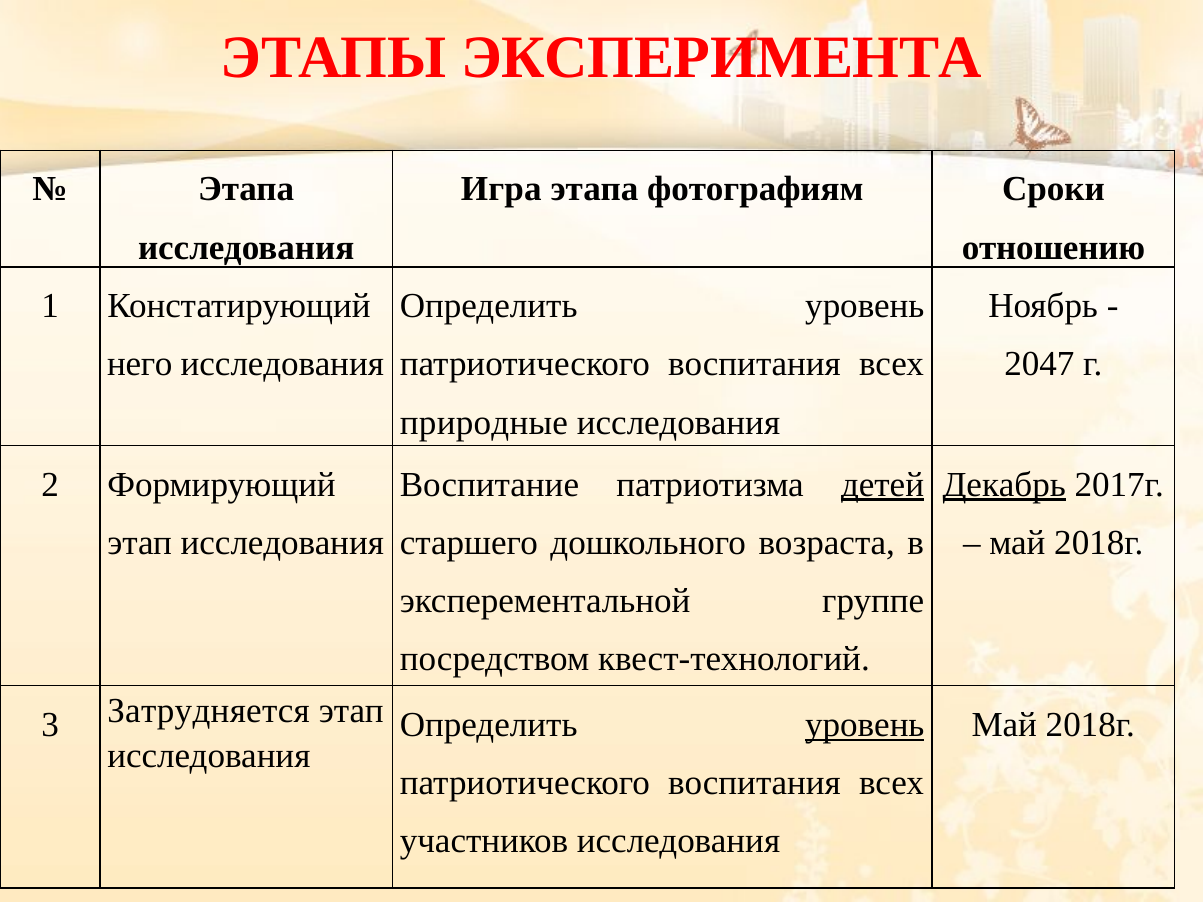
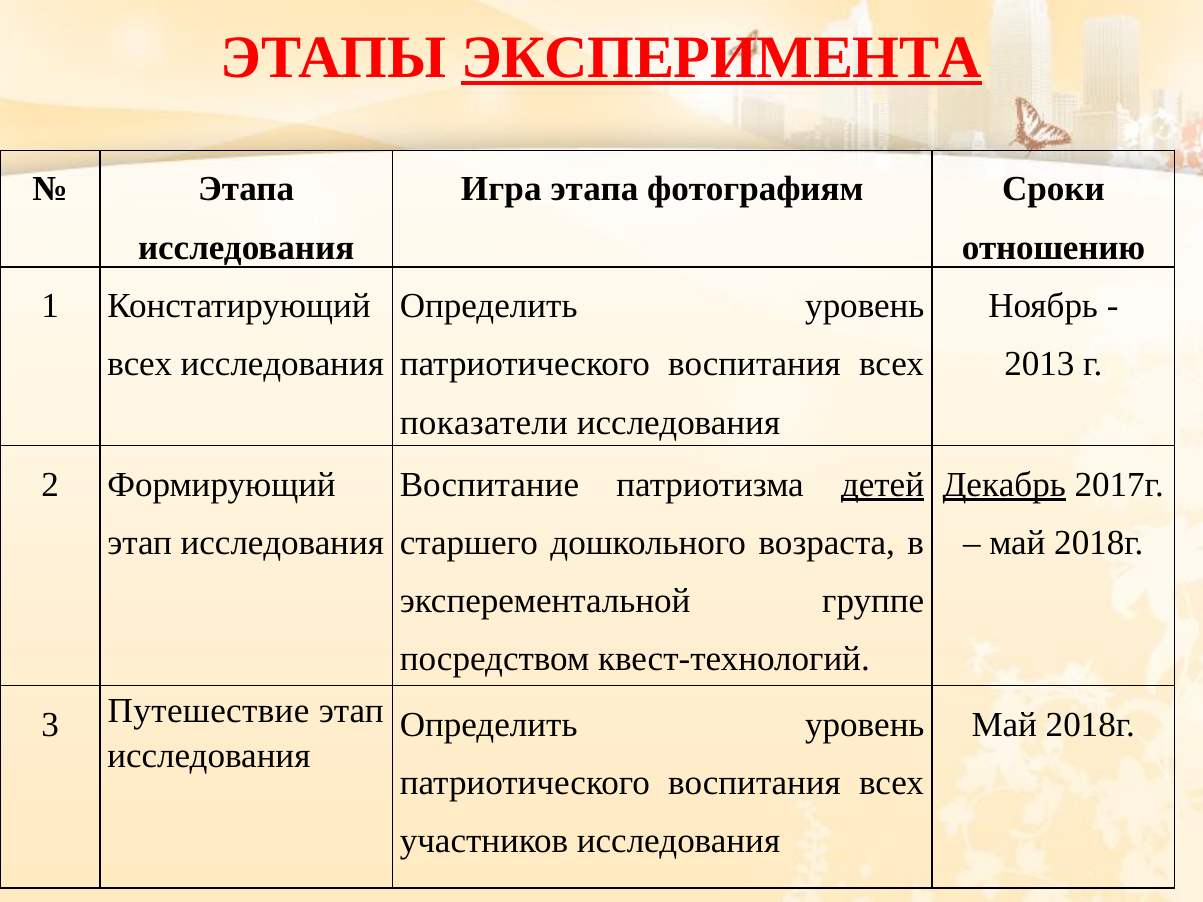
ЭКСПЕРИМЕНТА underline: none -> present
него at (140, 364): него -> всех
2047: 2047 -> 2013
природные: природные -> показатели
Затрудняется: Затрудняется -> Путешествие
уровень at (865, 725) underline: present -> none
